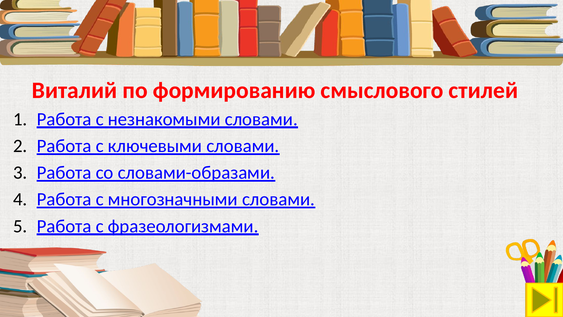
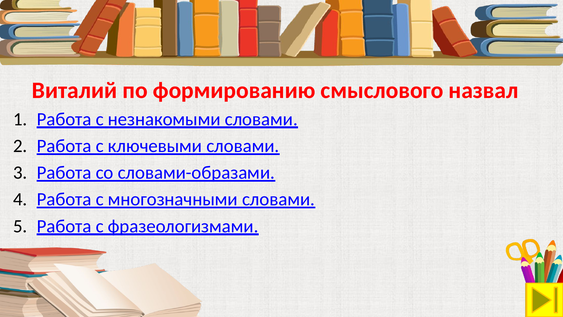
стилей: стилей -> назвал
